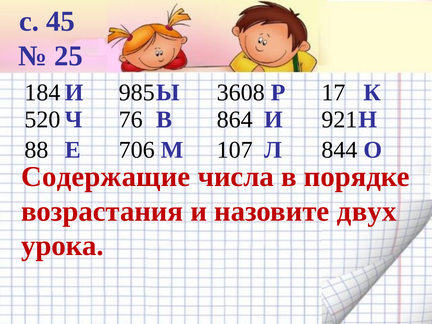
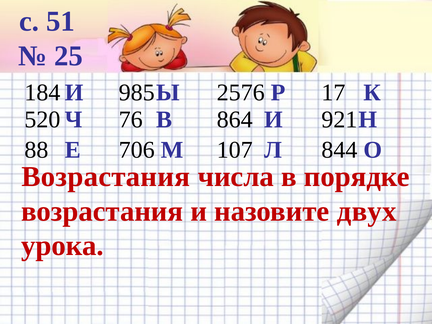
45: 45 -> 51
3608: 3608 -> 2576
Содержащие at (106, 177): Содержащие -> Возрастания
